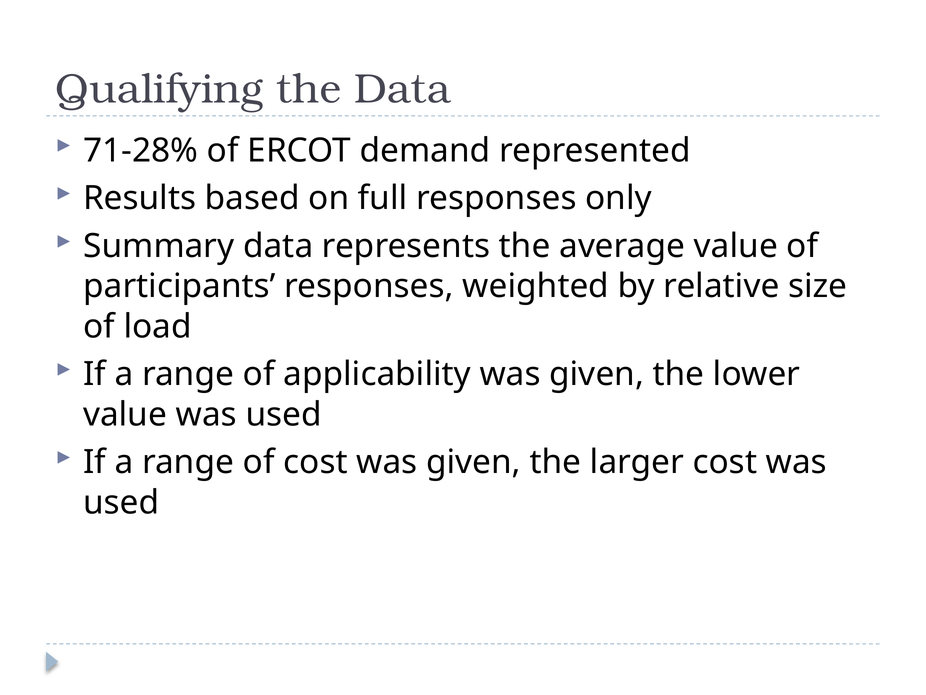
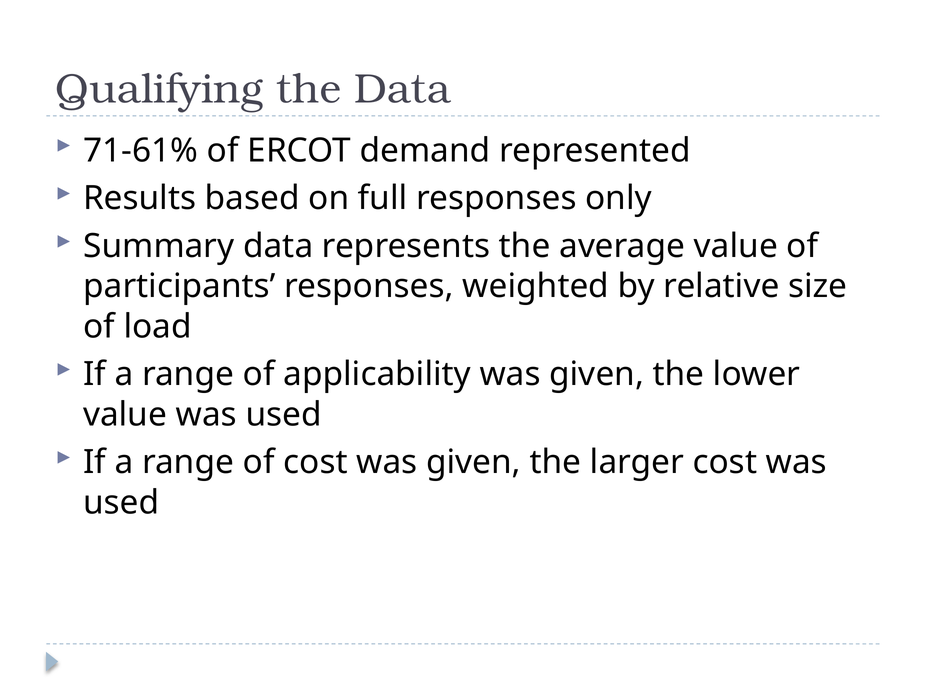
71-28%: 71-28% -> 71-61%
